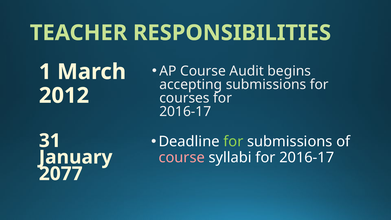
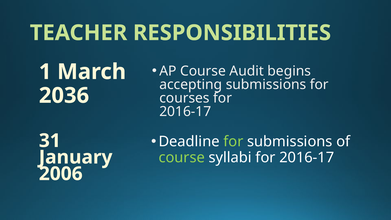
2012: 2012 -> 2036
course at (182, 157) colour: pink -> light green
2077: 2077 -> 2006
